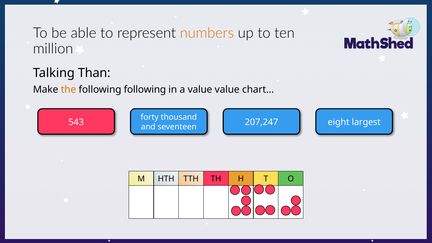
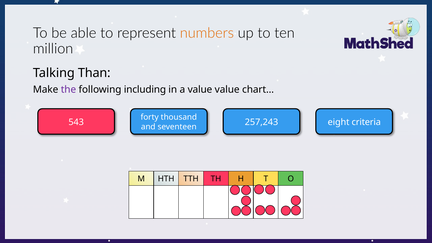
the colour: orange -> purple
following following: following -> including
207,247: 207,247 -> 257,243
largest: largest -> criteria
